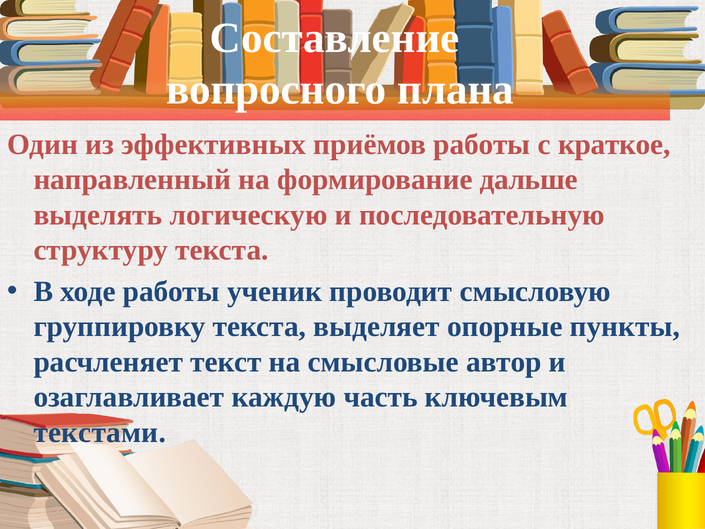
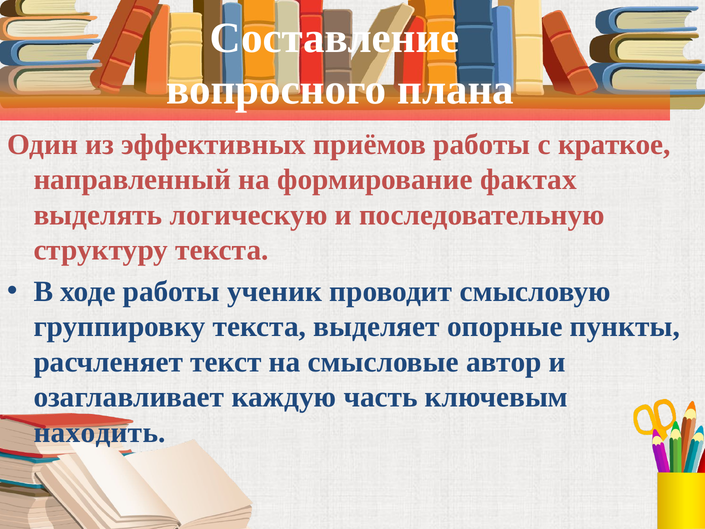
дальше: дальше -> фактах
текстами: текстами -> находить
